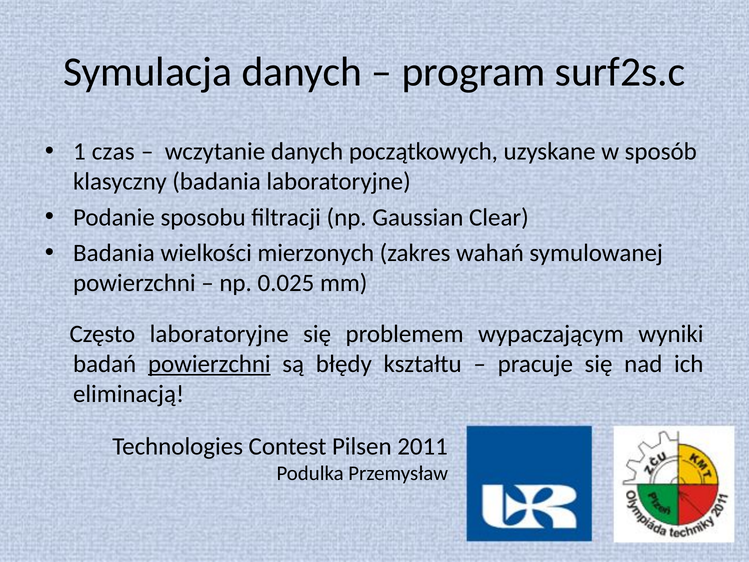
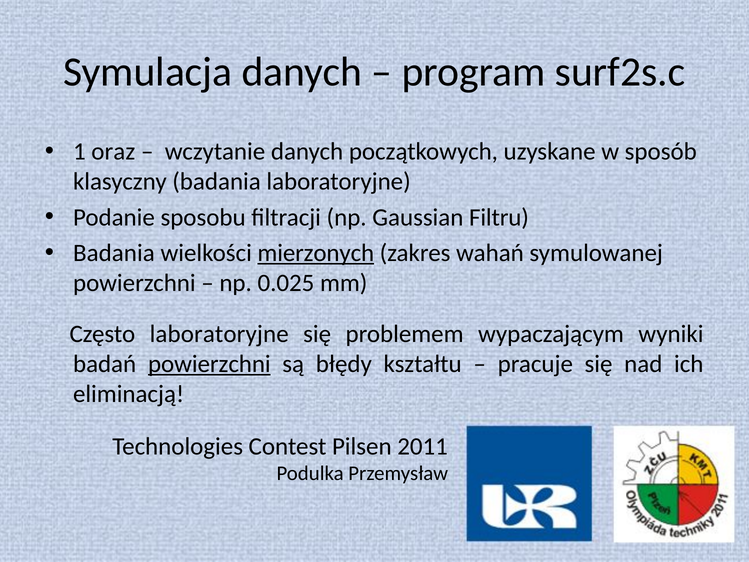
czas: czas -> oraz
Clear: Clear -> Filtru
mierzonych underline: none -> present
